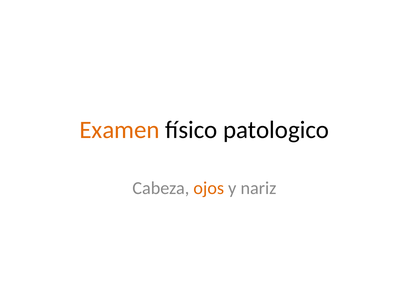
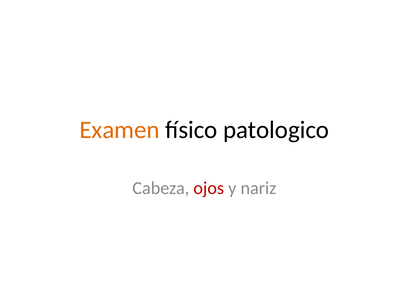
ojos colour: orange -> red
